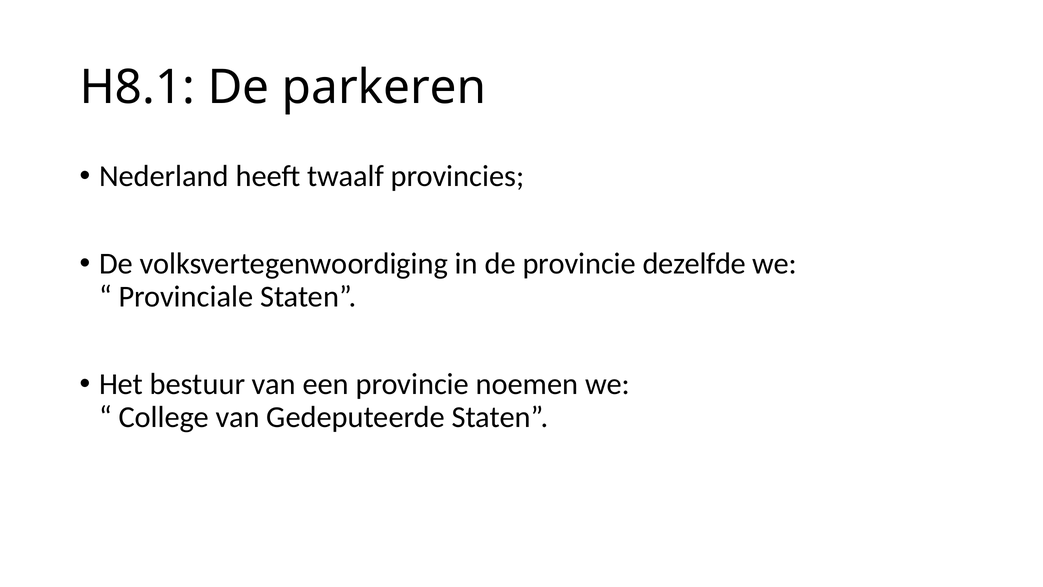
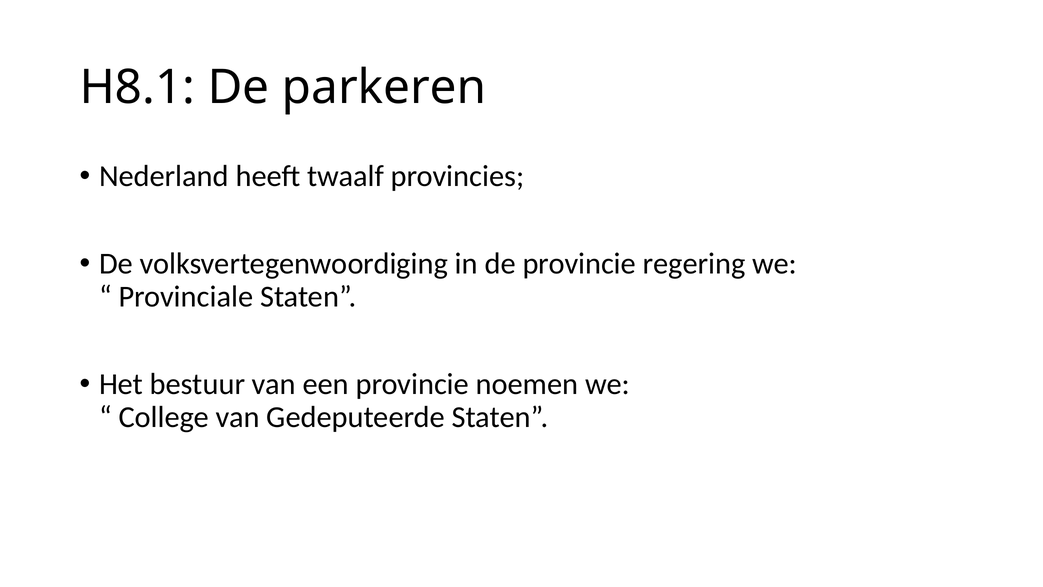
dezelfde: dezelfde -> regering
